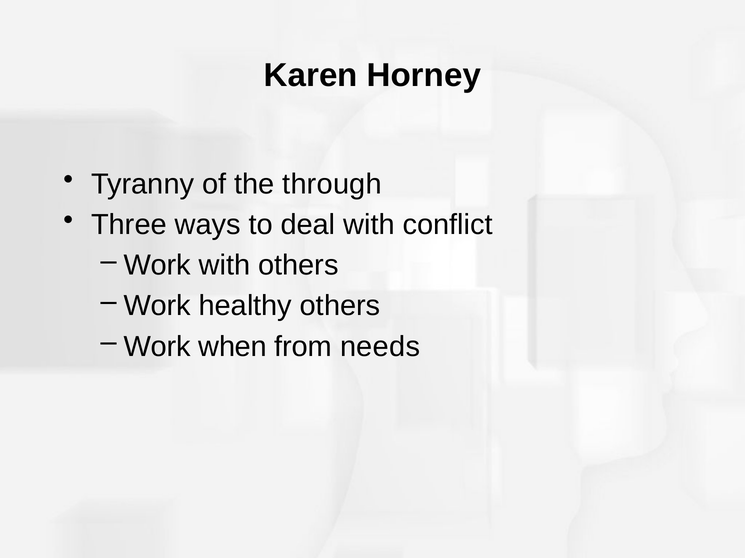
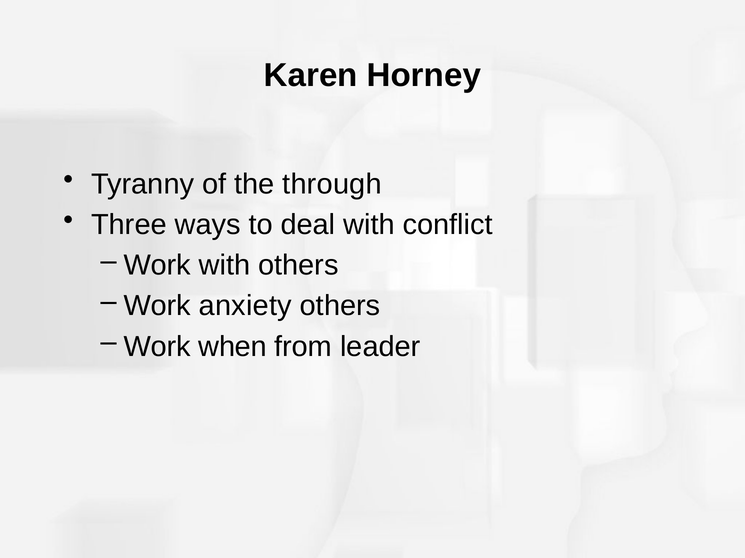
healthy: healthy -> anxiety
needs: needs -> leader
